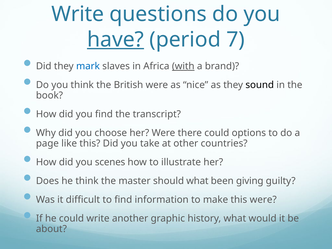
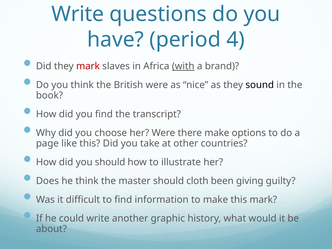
have underline: present -> none
7: 7 -> 4
mark at (88, 66) colour: blue -> red
there could: could -> make
you scenes: scenes -> should
should what: what -> cloth
this were: were -> mark
